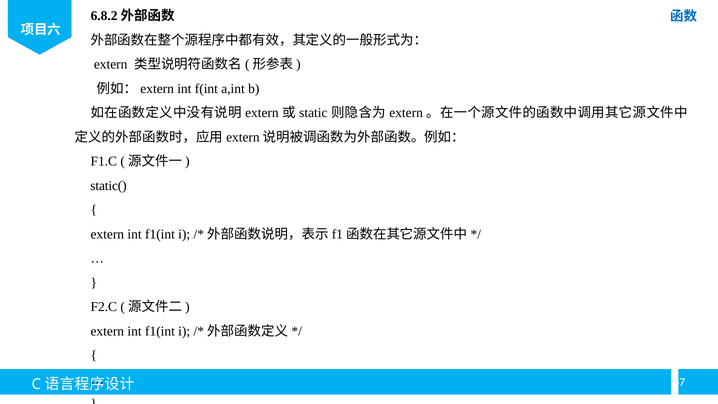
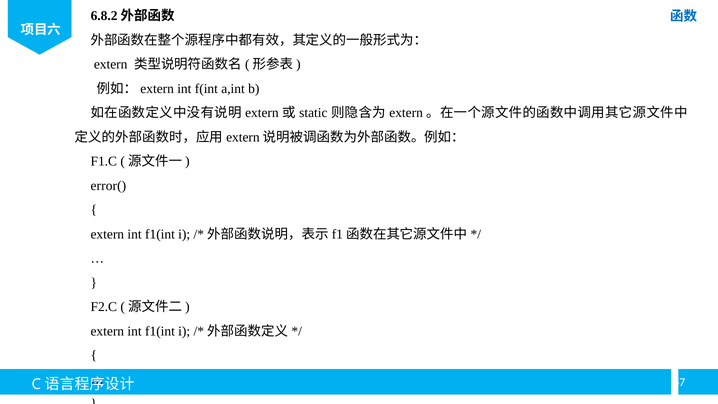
static(: static( -> error(
